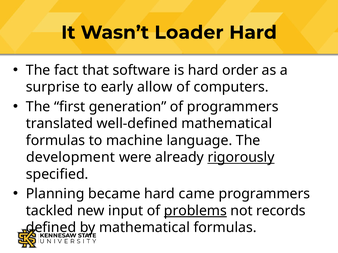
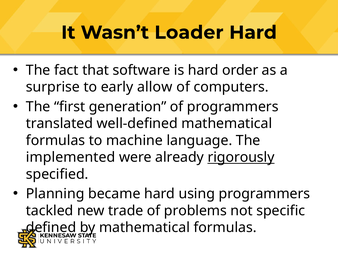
development: development -> implemented
came: came -> using
input: input -> trade
problems underline: present -> none
records: records -> specific
